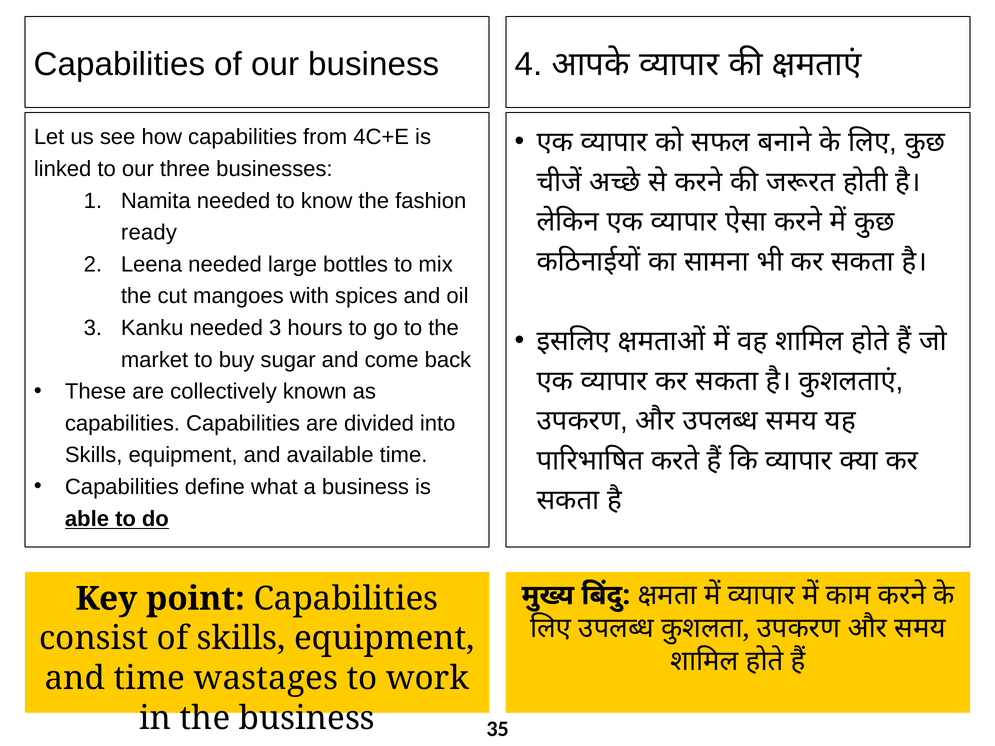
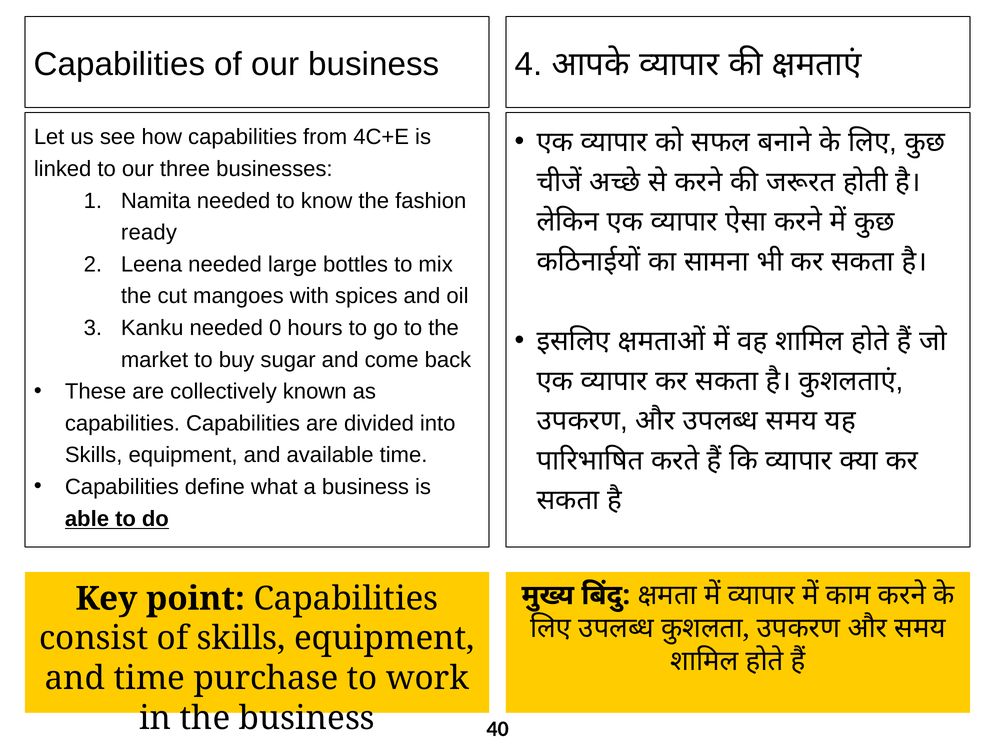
needed 3: 3 -> 0
wastages: wastages -> purchase
35: 35 -> 40
